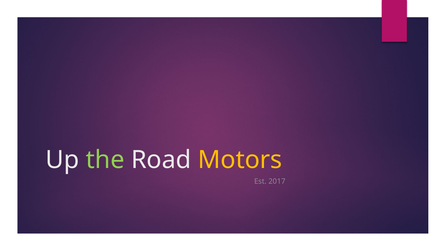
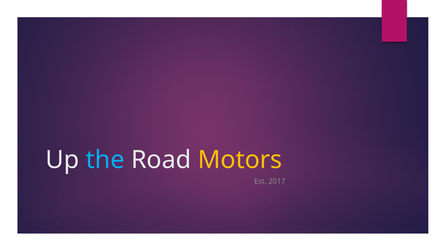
the colour: light green -> light blue
